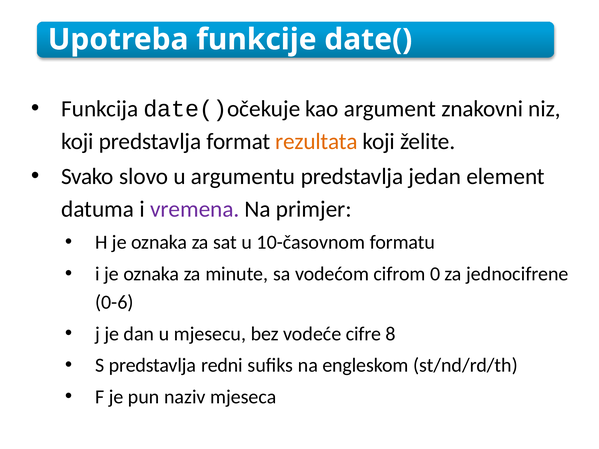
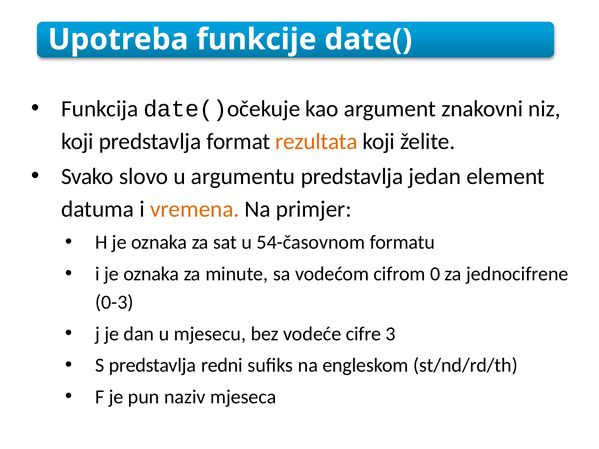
vremena colour: purple -> orange
10-časovnom: 10-časovnom -> 54-časovnom
0-6: 0-6 -> 0-3
8: 8 -> 3
